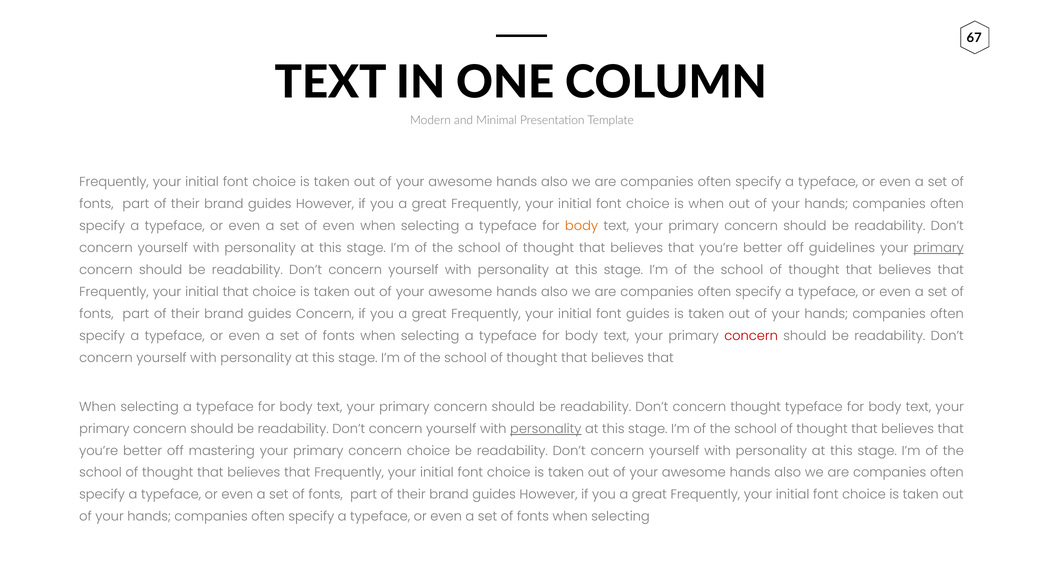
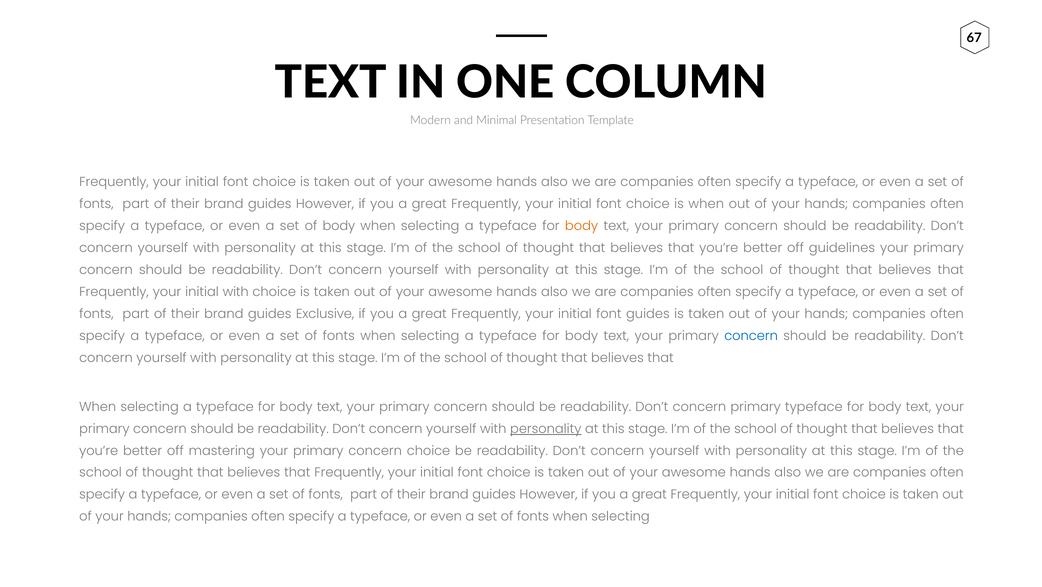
of even: even -> body
primary at (939, 248) underline: present -> none
initial that: that -> with
guides Concern: Concern -> Exclusive
concern at (751, 335) colour: red -> blue
concern thought: thought -> primary
